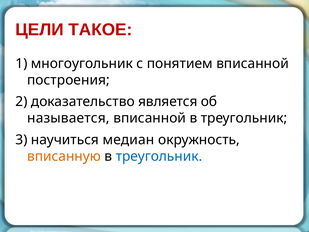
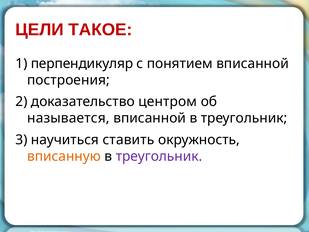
многоугольник: многоугольник -> перпендикуляр
является: является -> центром
медиан: медиан -> ставить
треугольник at (159, 156) colour: blue -> purple
